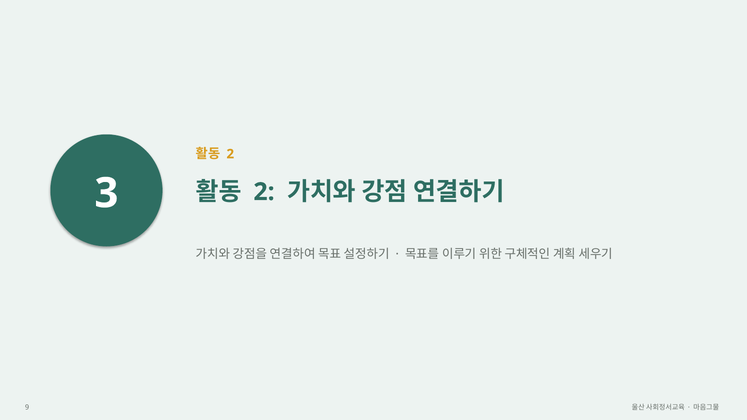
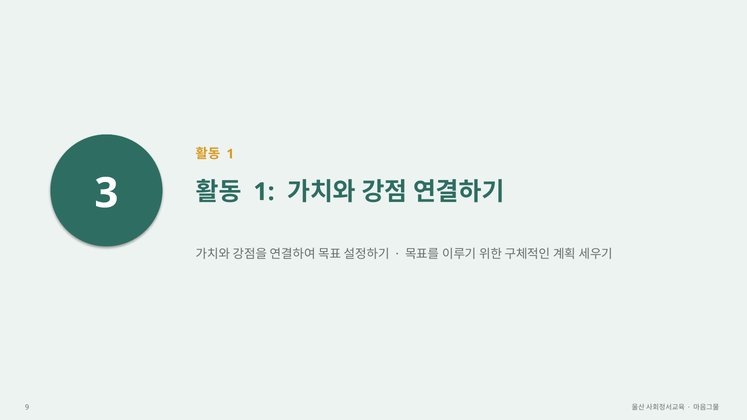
2 at (230, 154): 2 -> 1
2 at (264, 192): 2 -> 1
